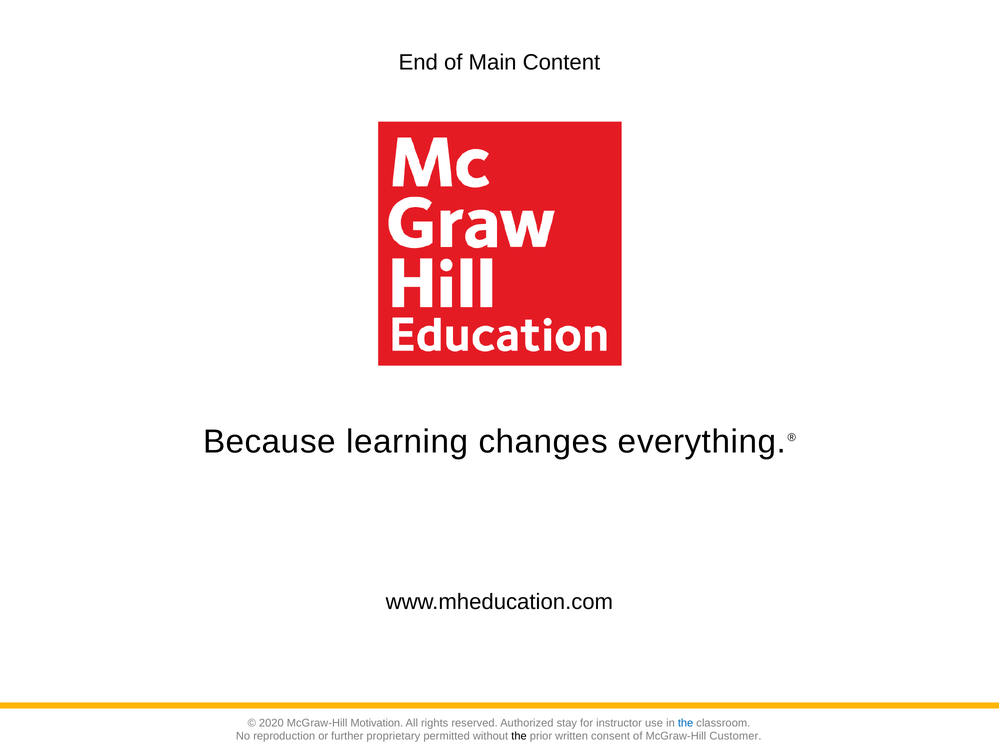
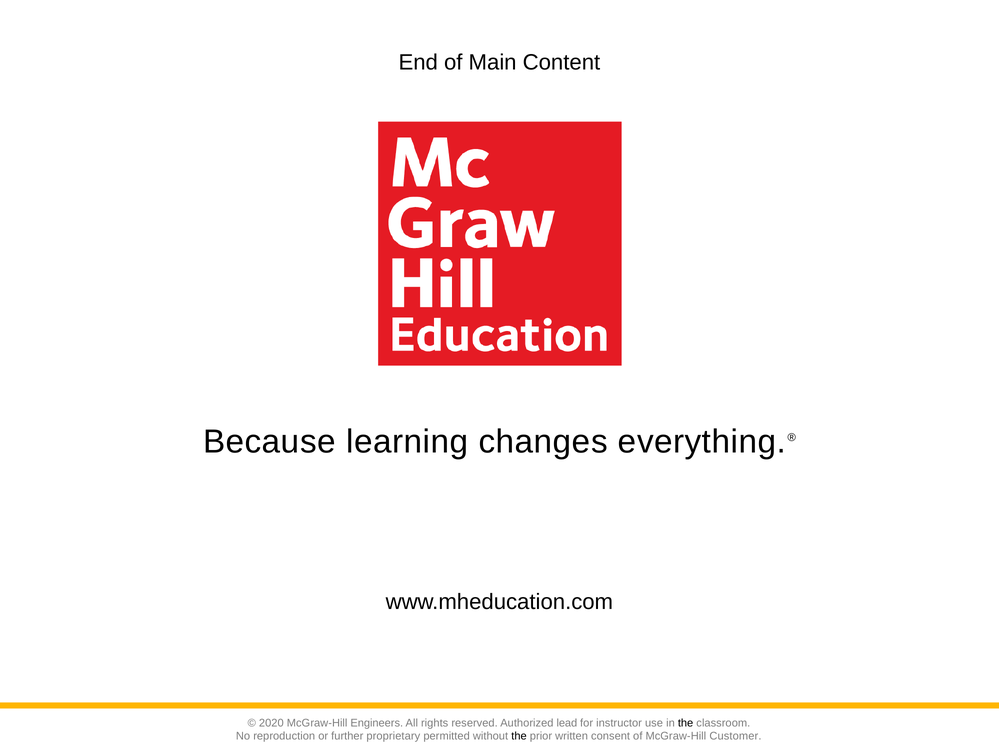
Motivation: Motivation -> Engineers
stay: stay -> lead
the at (686, 723) colour: blue -> black
